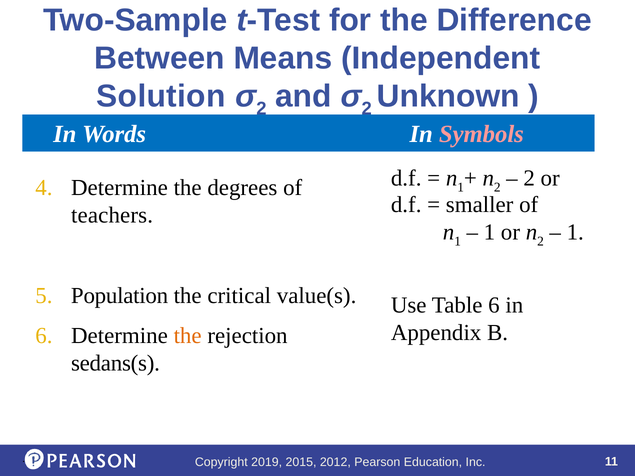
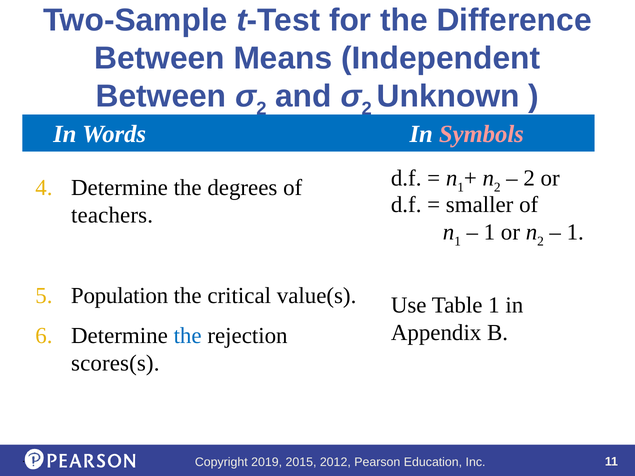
Solution at (161, 96): Solution -> Between
Table 6: 6 -> 1
the at (188, 336) colour: orange -> blue
sedans(s: sedans(s -> scores(s
